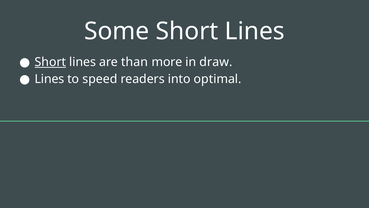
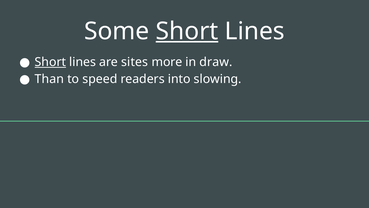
Short at (187, 31) underline: none -> present
than: than -> sites
Lines at (49, 79): Lines -> Than
optimal: optimal -> slowing
